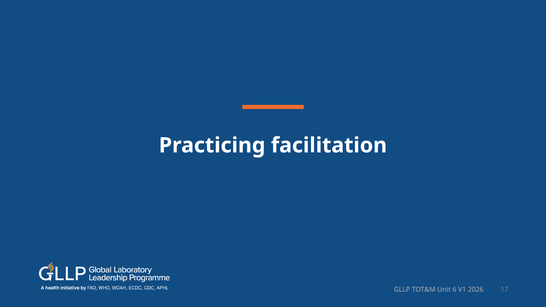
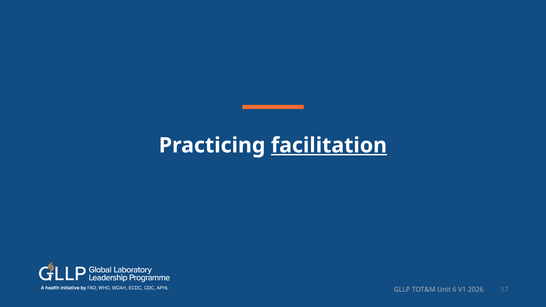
facilitation underline: none -> present
